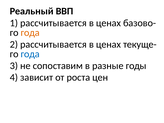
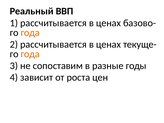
года at (30, 54) colour: blue -> orange
